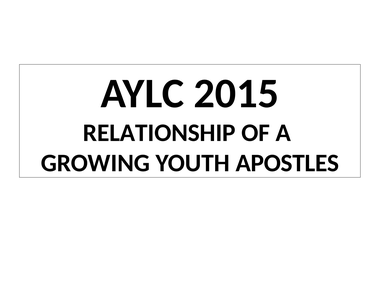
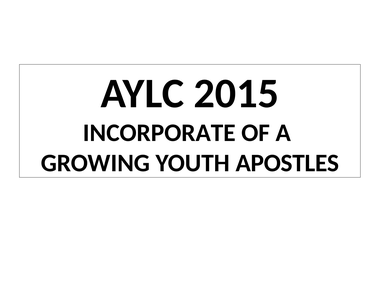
RELATIONSHIP: RELATIONSHIP -> INCORPORATE
